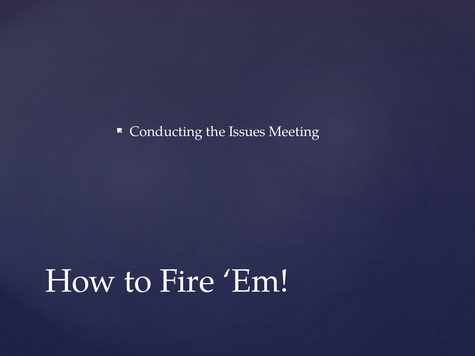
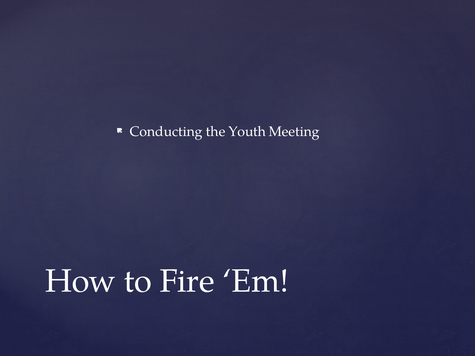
Issues: Issues -> Youth
